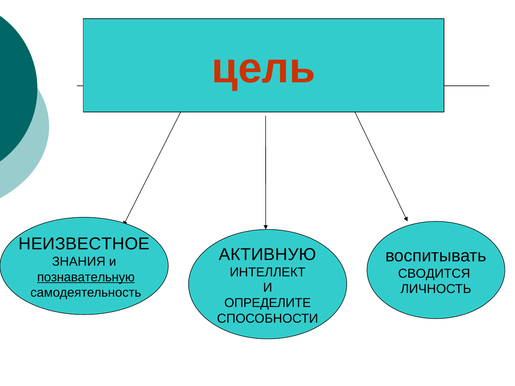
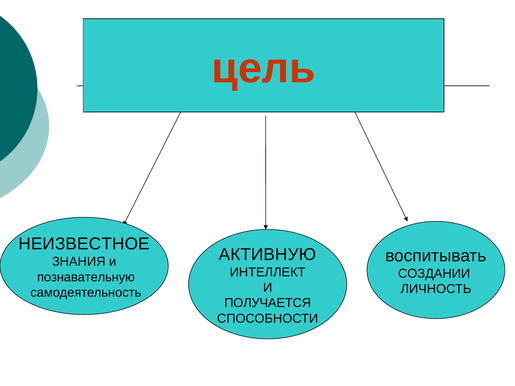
СВОДИТСЯ: СВОДИТСЯ -> СОЗДАНИИ
познавательную underline: present -> none
ОПРЕДЕЛИТЕ: ОПРЕДЕЛИТЕ -> ПОЛУЧАЕТСЯ
